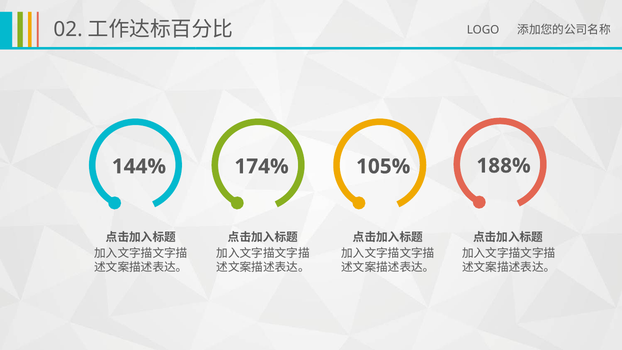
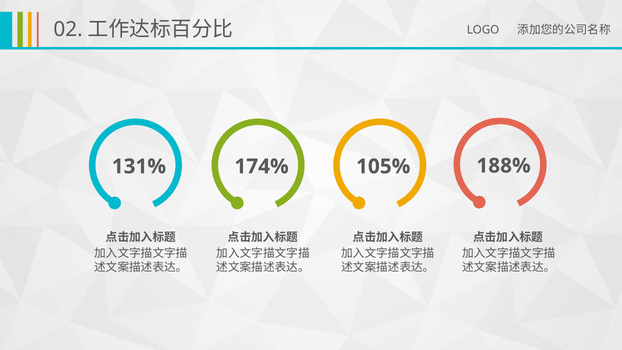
144%: 144% -> 131%
